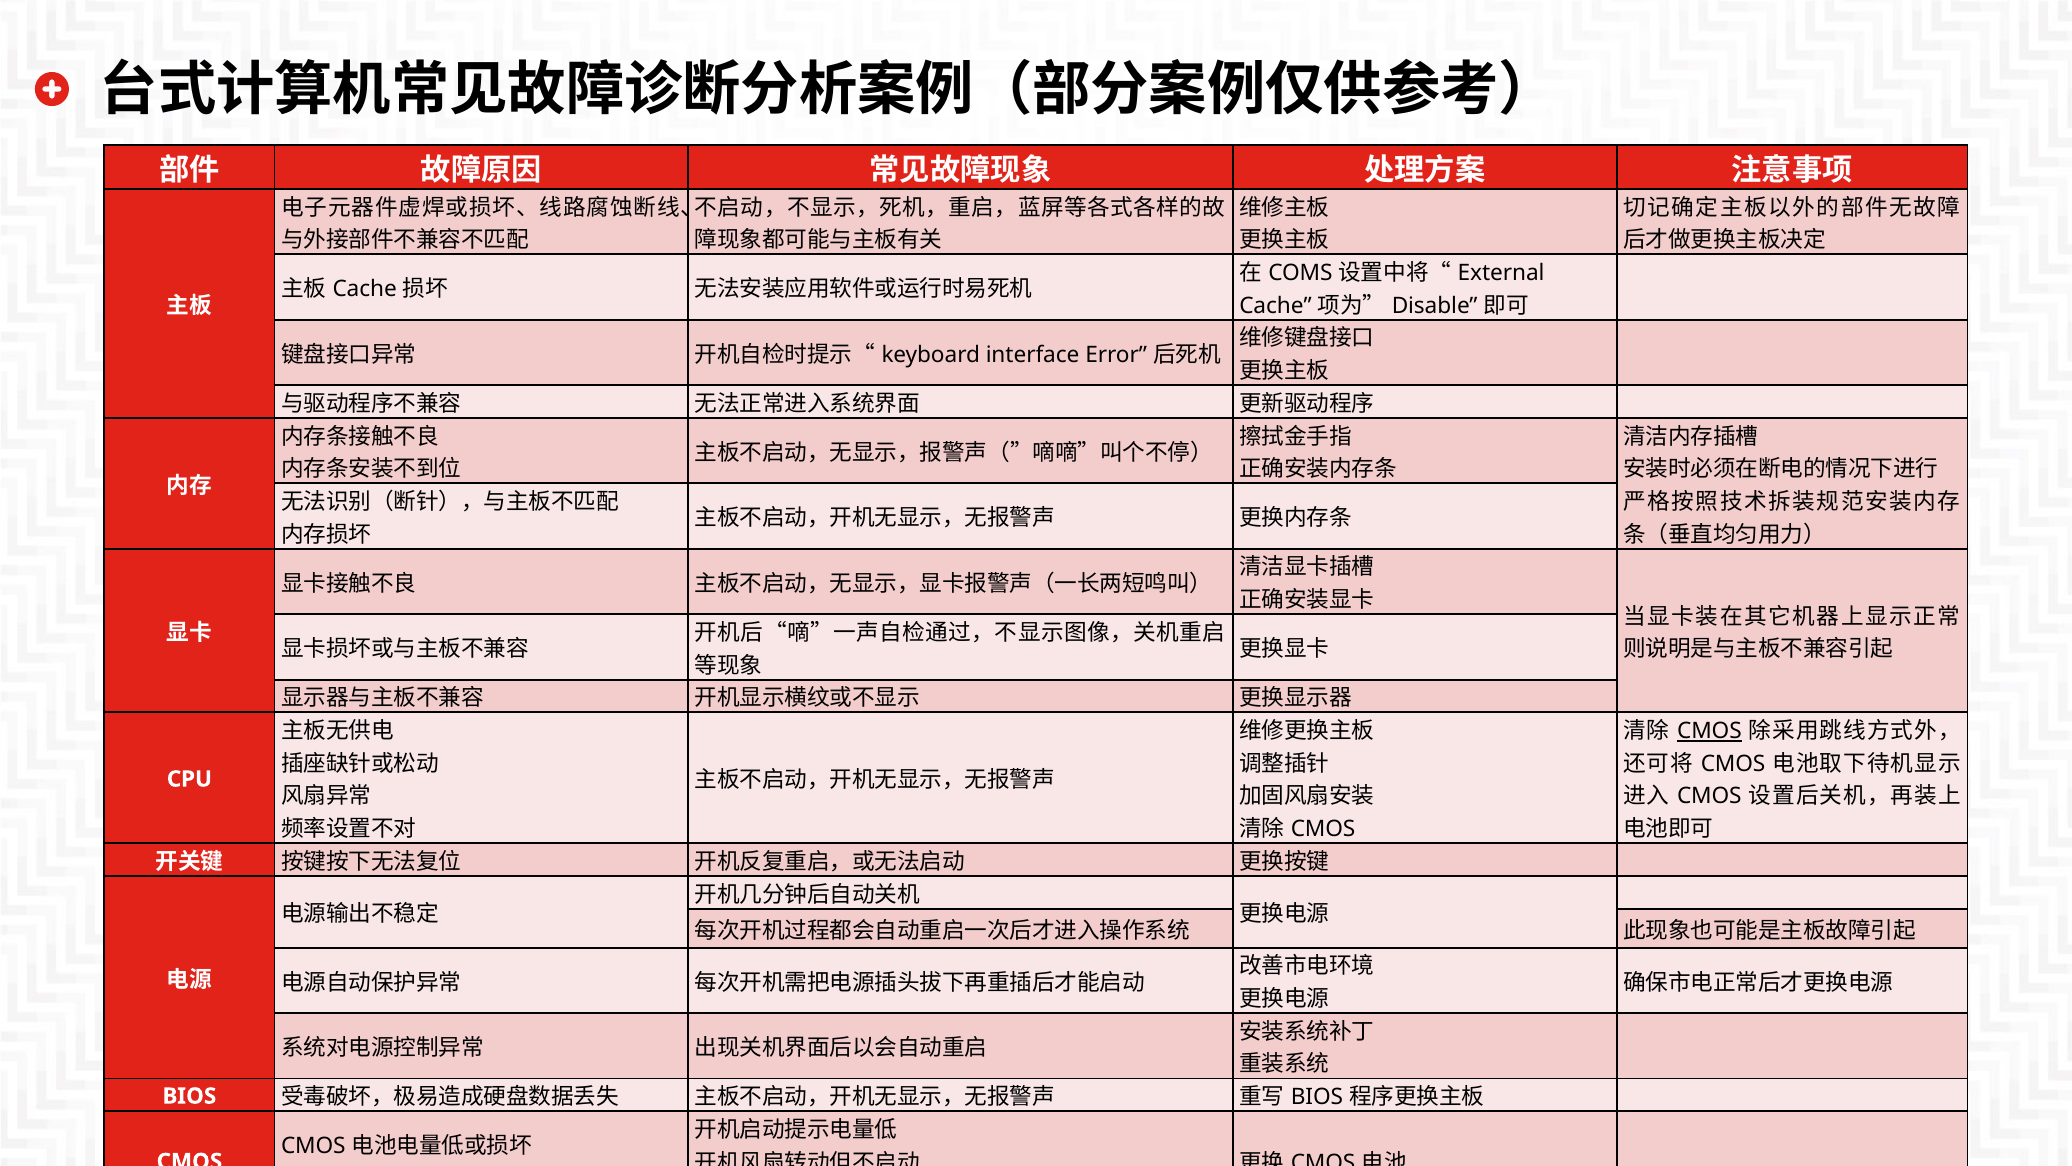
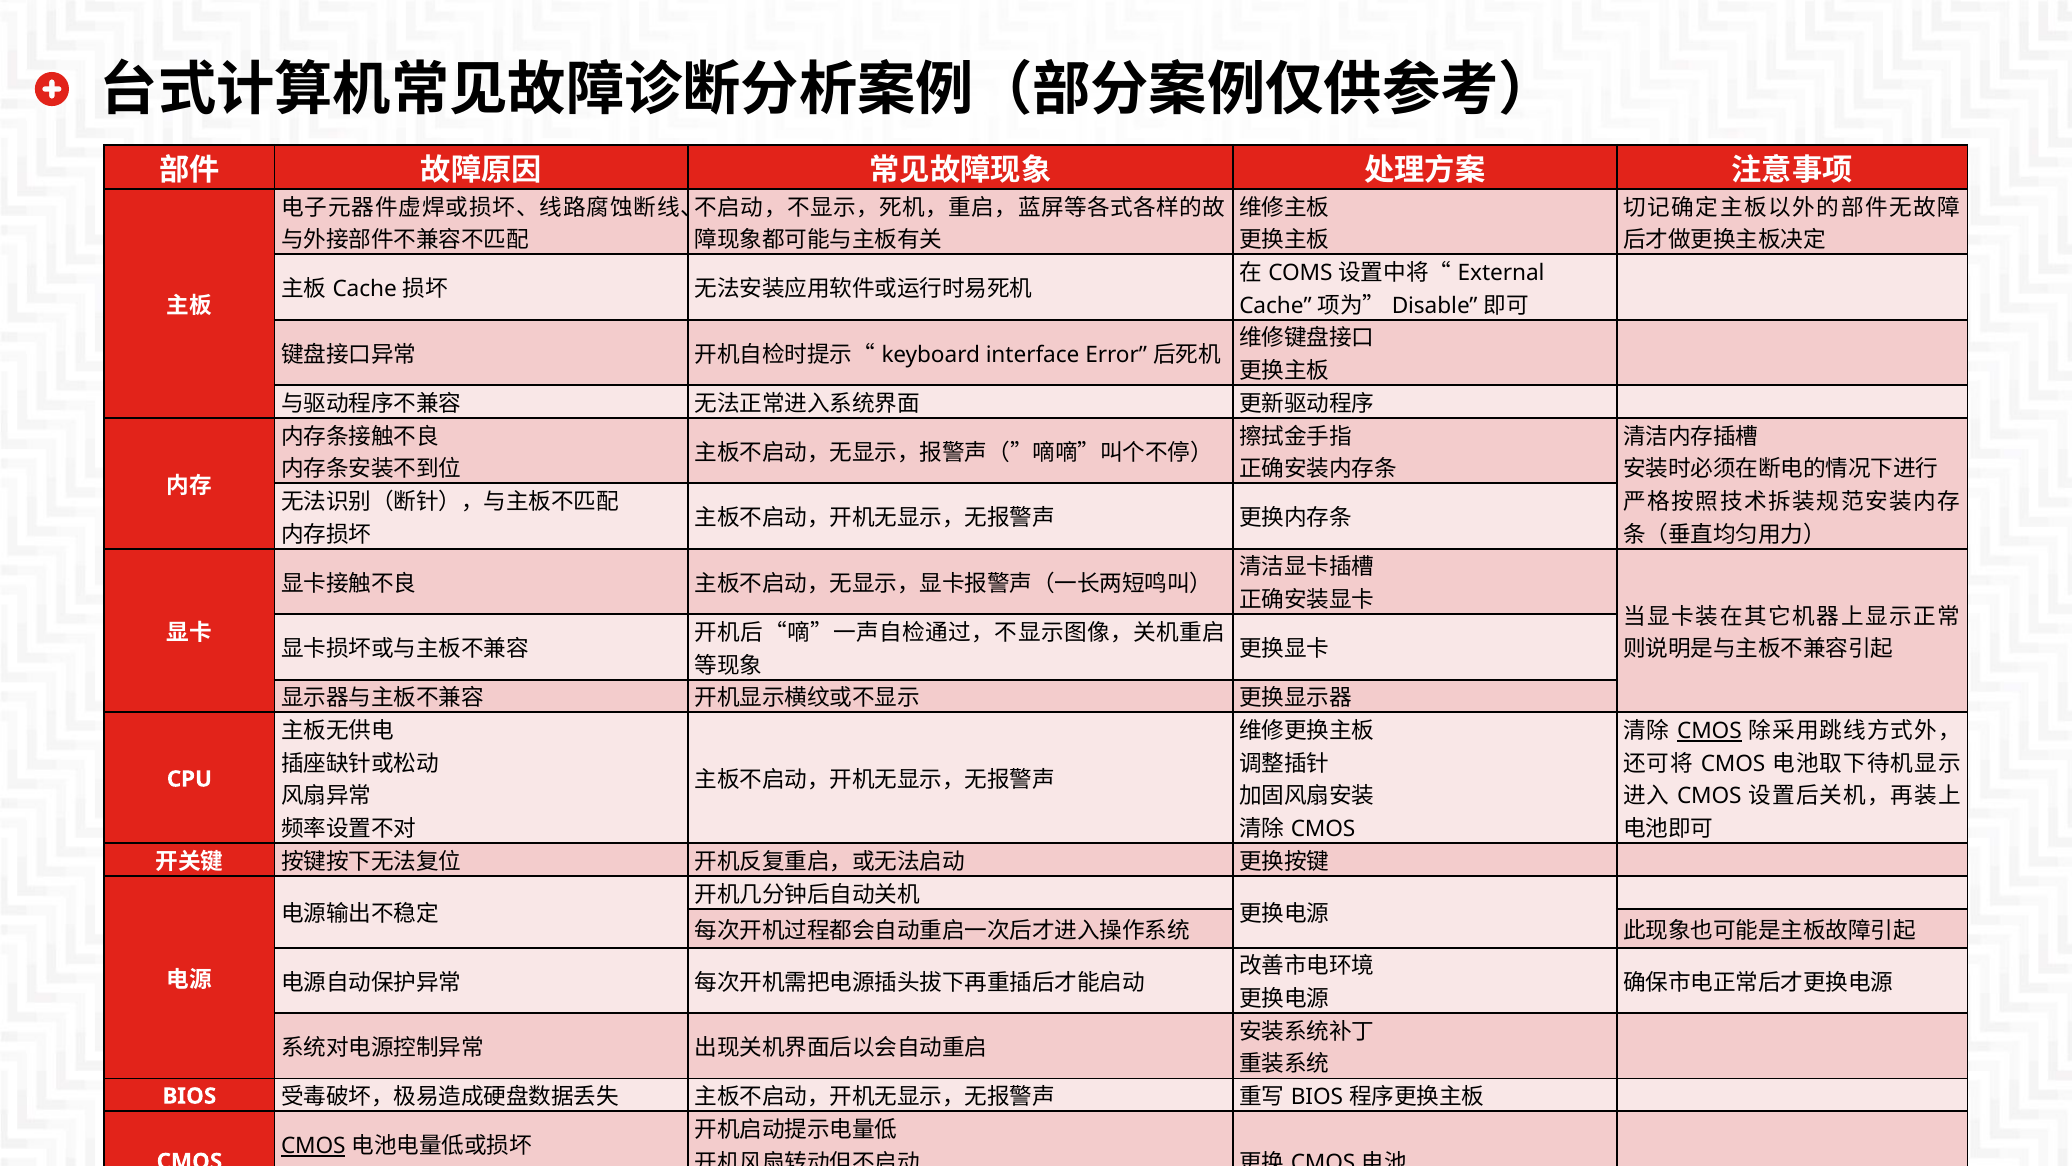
CMOS at (313, 1146) underline: none -> present
